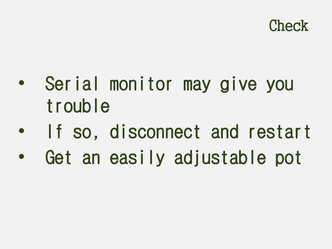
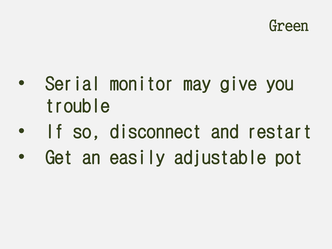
Check: Check -> Green
